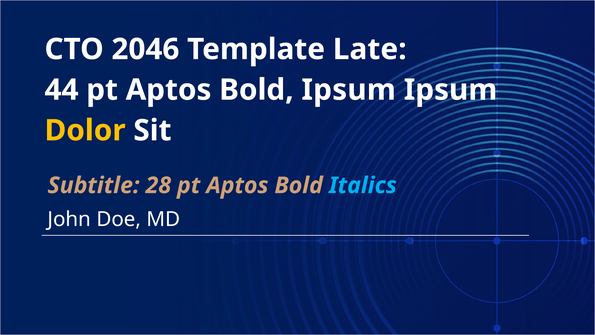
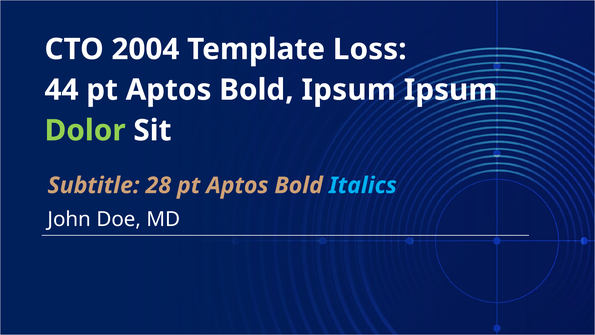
2046: 2046 -> 2004
Late: Late -> Loss
Dolor colour: yellow -> light green
